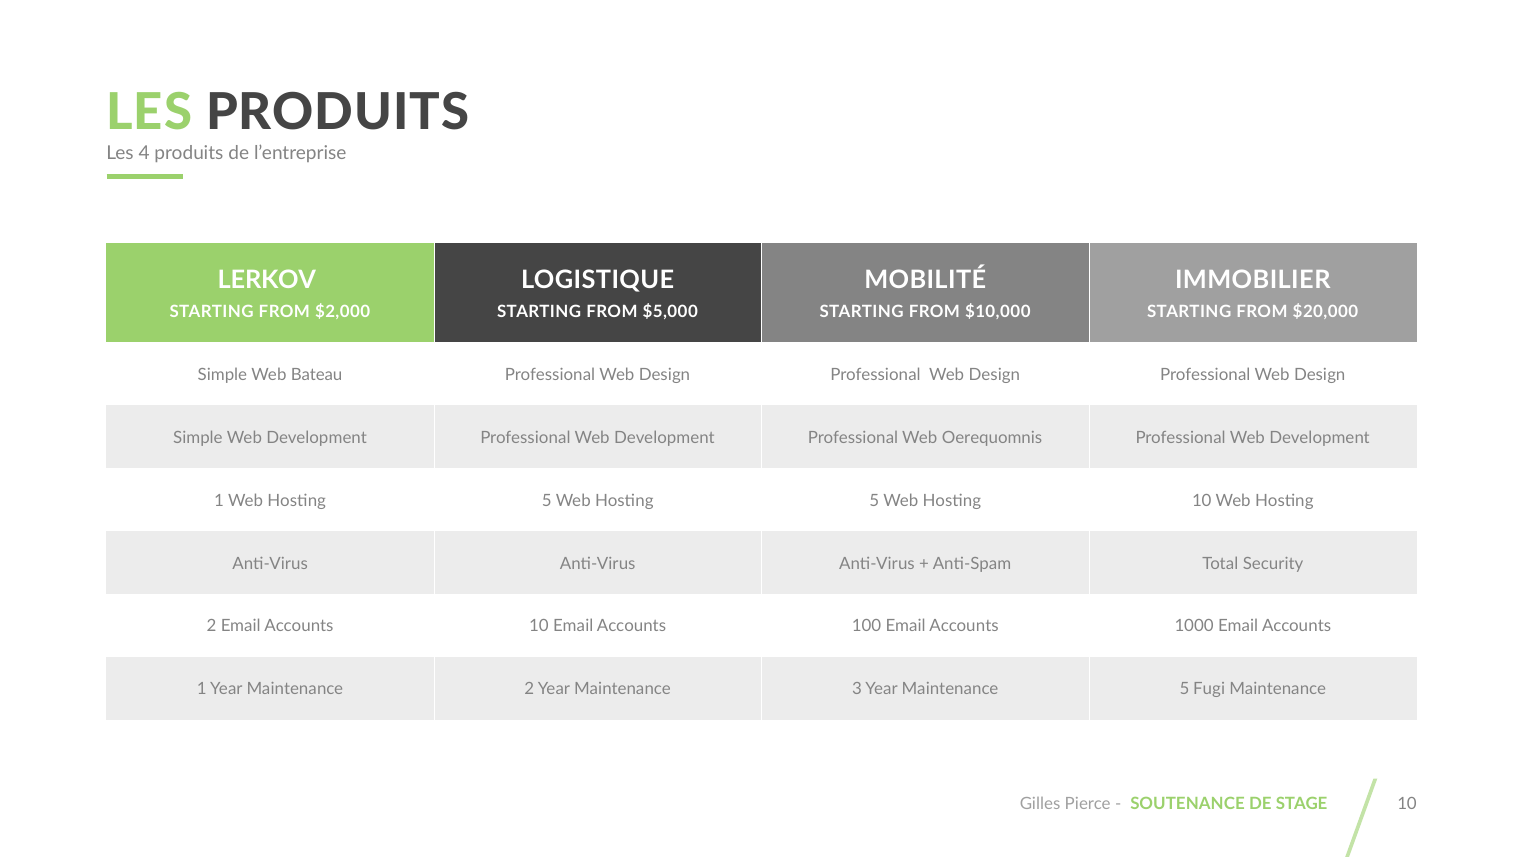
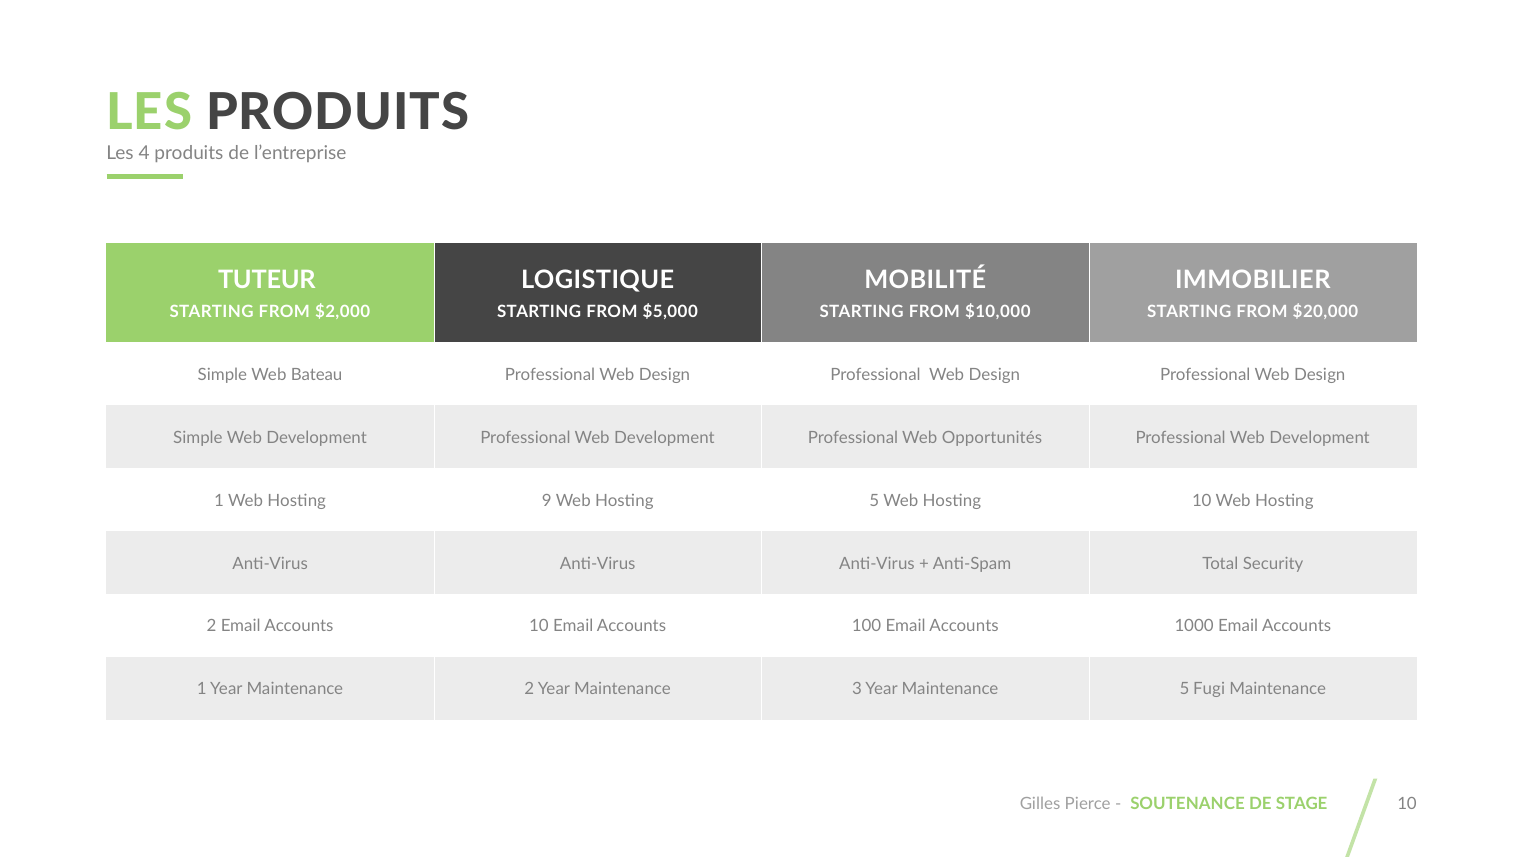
LERKOV: LERKOV -> TUTEUR
Oerequomnis: Oerequomnis -> Opportunités
1 Web Hosting 5: 5 -> 9
